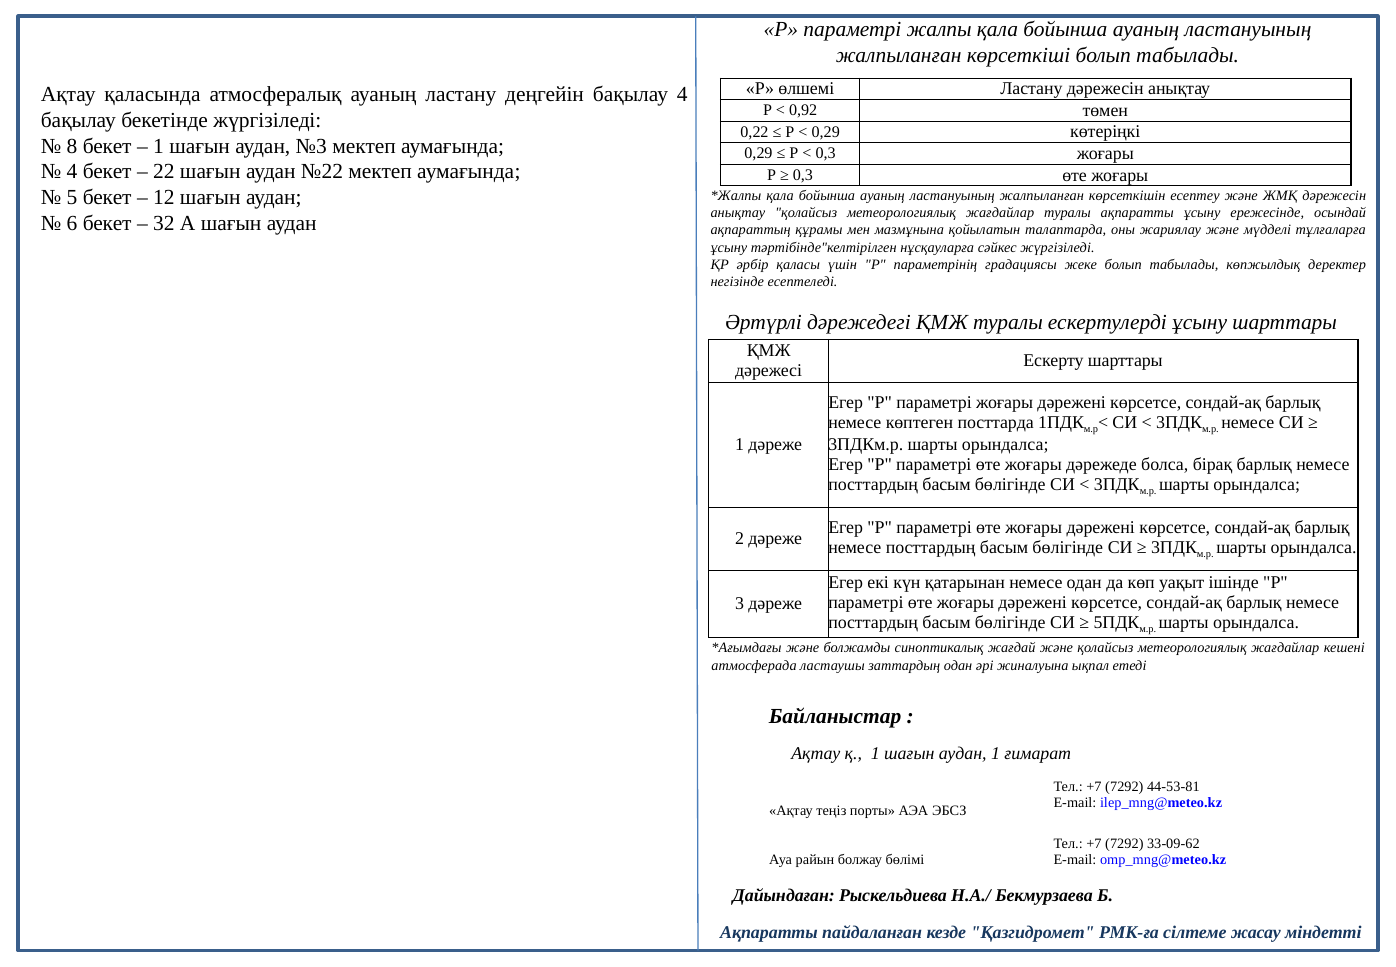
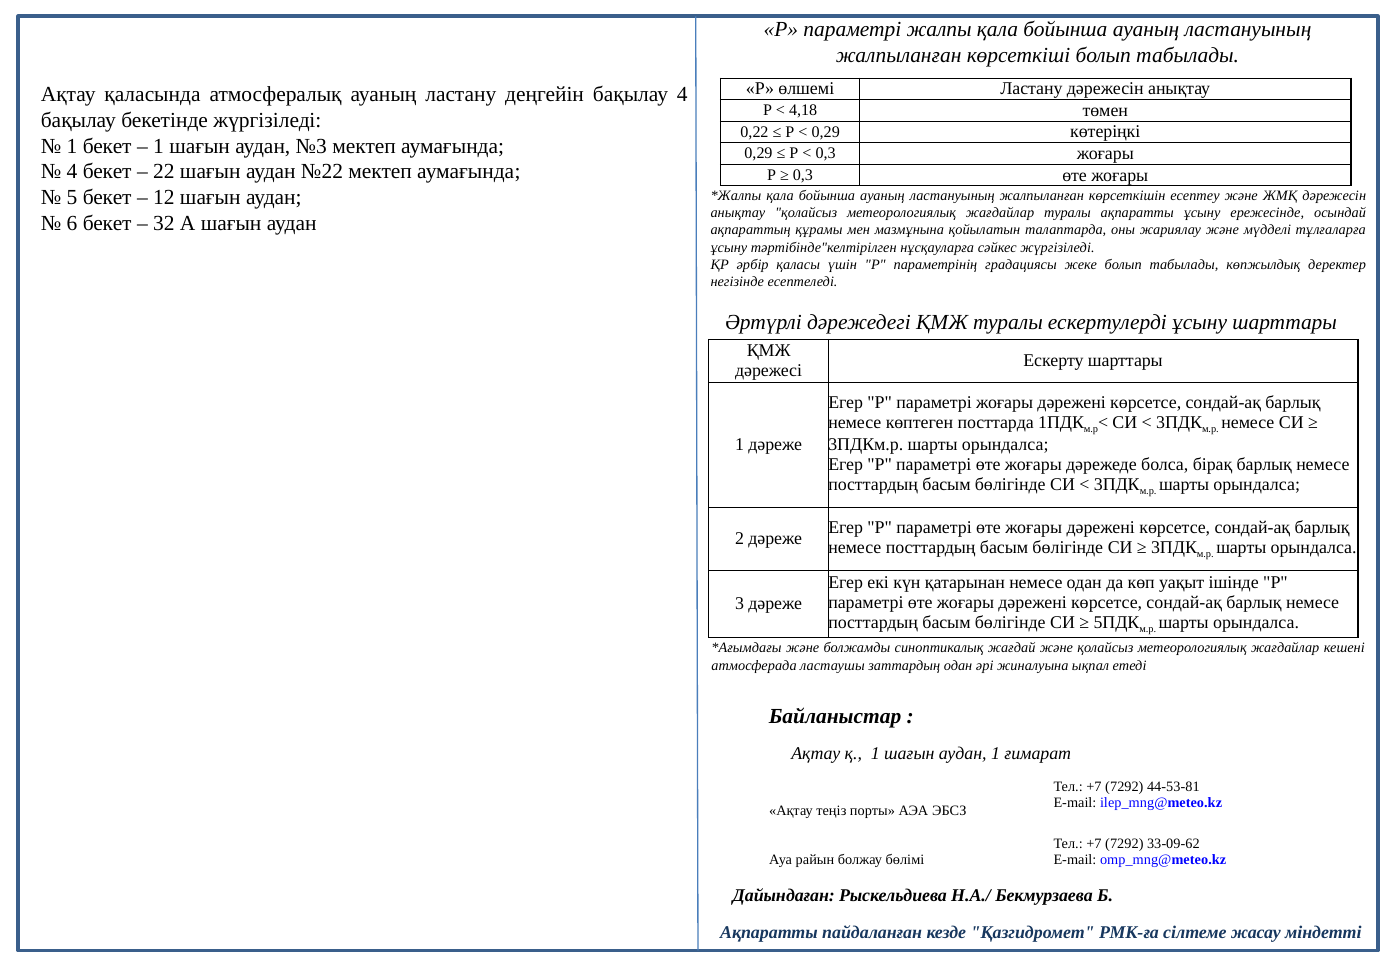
0,92: 0,92 -> 4,18
8 at (72, 146): 8 -> 1
